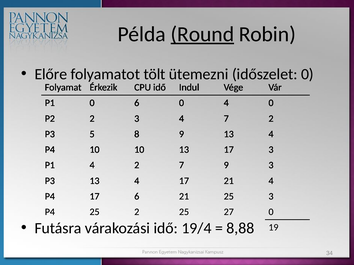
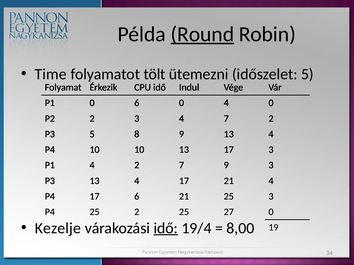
Előre: Előre -> Time
időszelet 0: 0 -> 5
Futásra: Futásra -> Kezelje
idő at (166, 229) underline: none -> present
8,88: 8,88 -> 8,00
